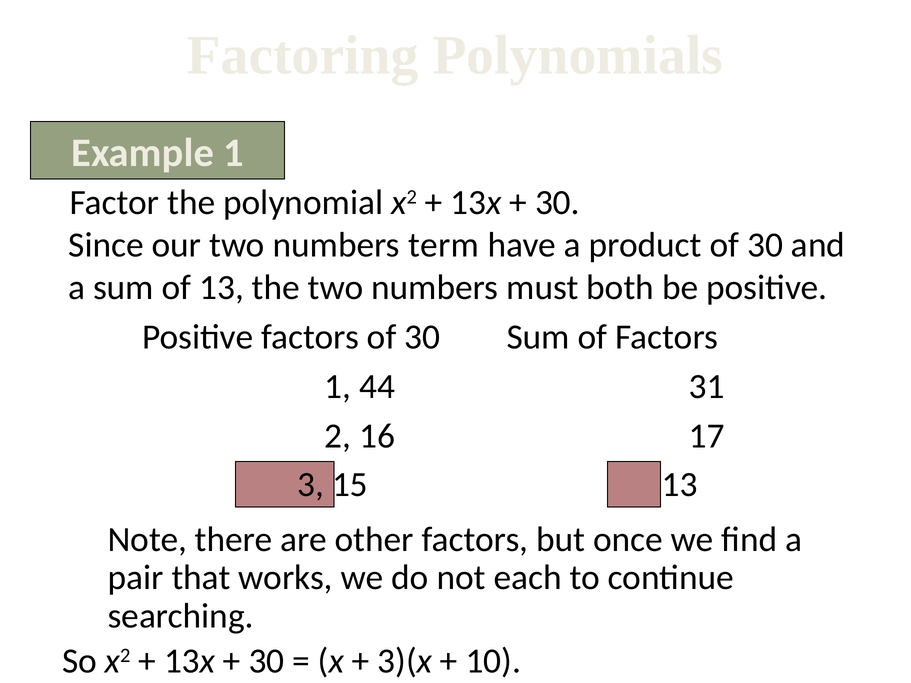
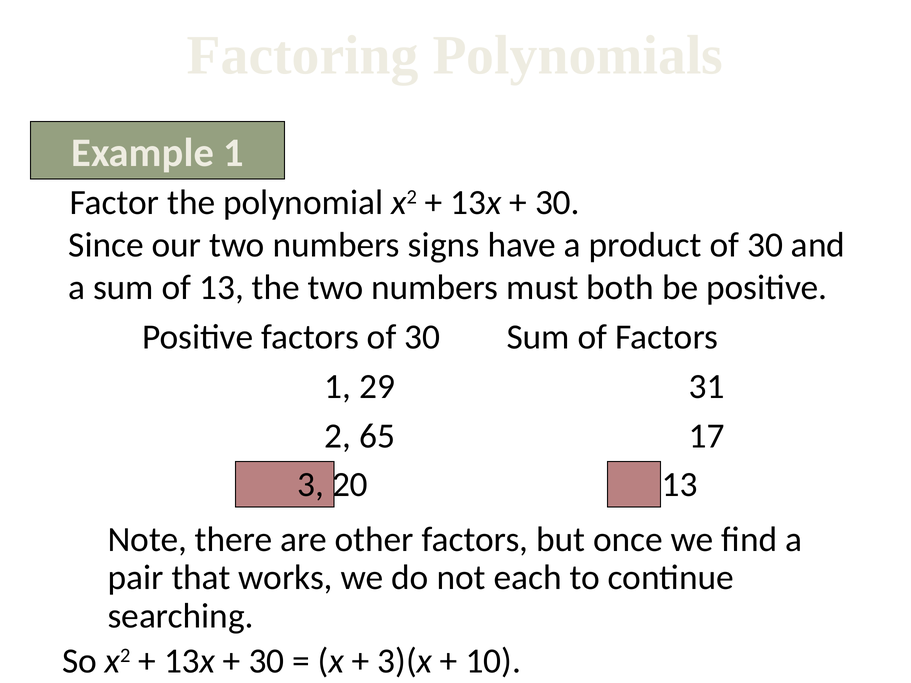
term: term -> signs
44: 44 -> 29
16: 16 -> 65
15: 15 -> 20
